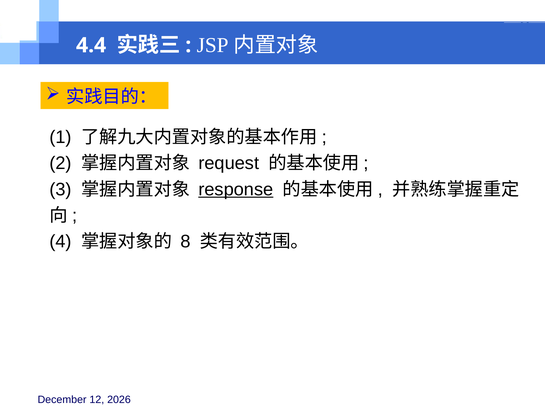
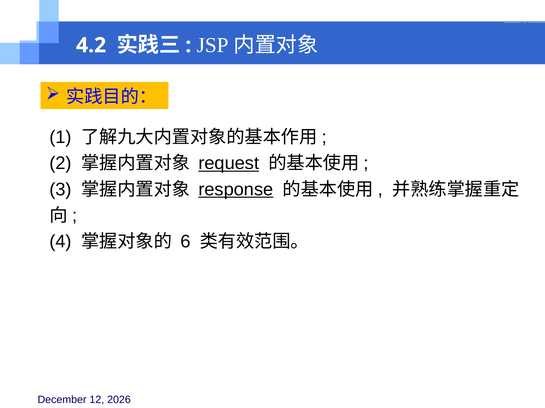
4.4: 4.4 -> 4.2
request underline: none -> present
8: 8 -> 6
